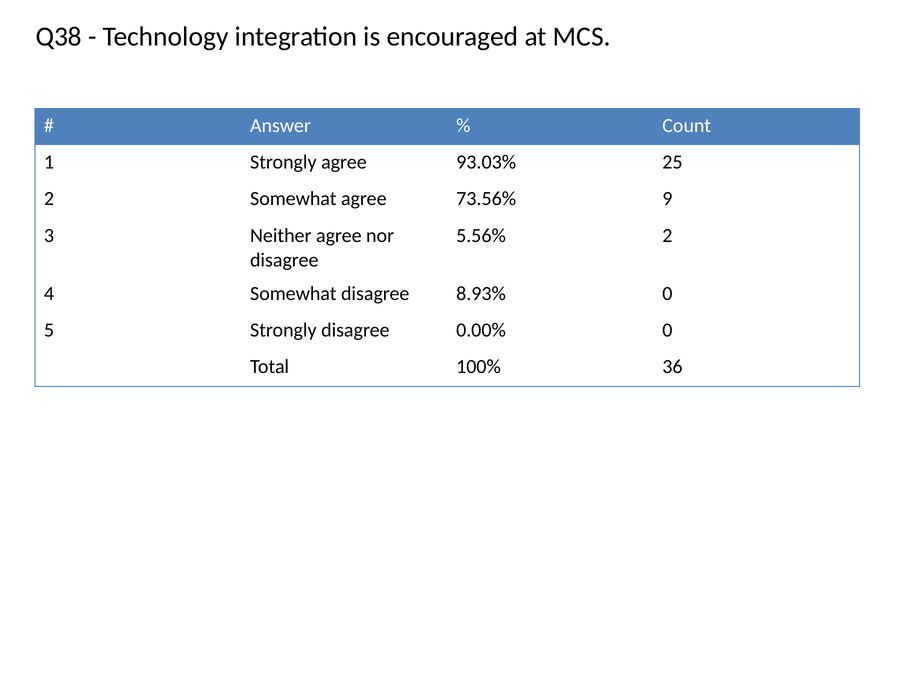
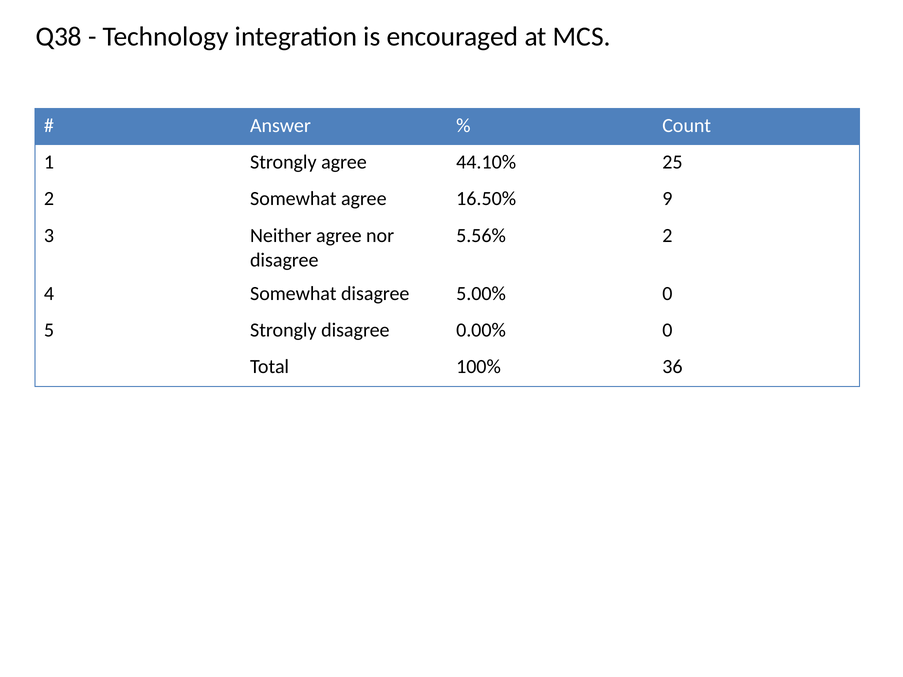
93.03%: 93.03% -> 44.10%
73.56%: 73.56% -> 16.50%
8.93%: 8.93% -> 5.00%
